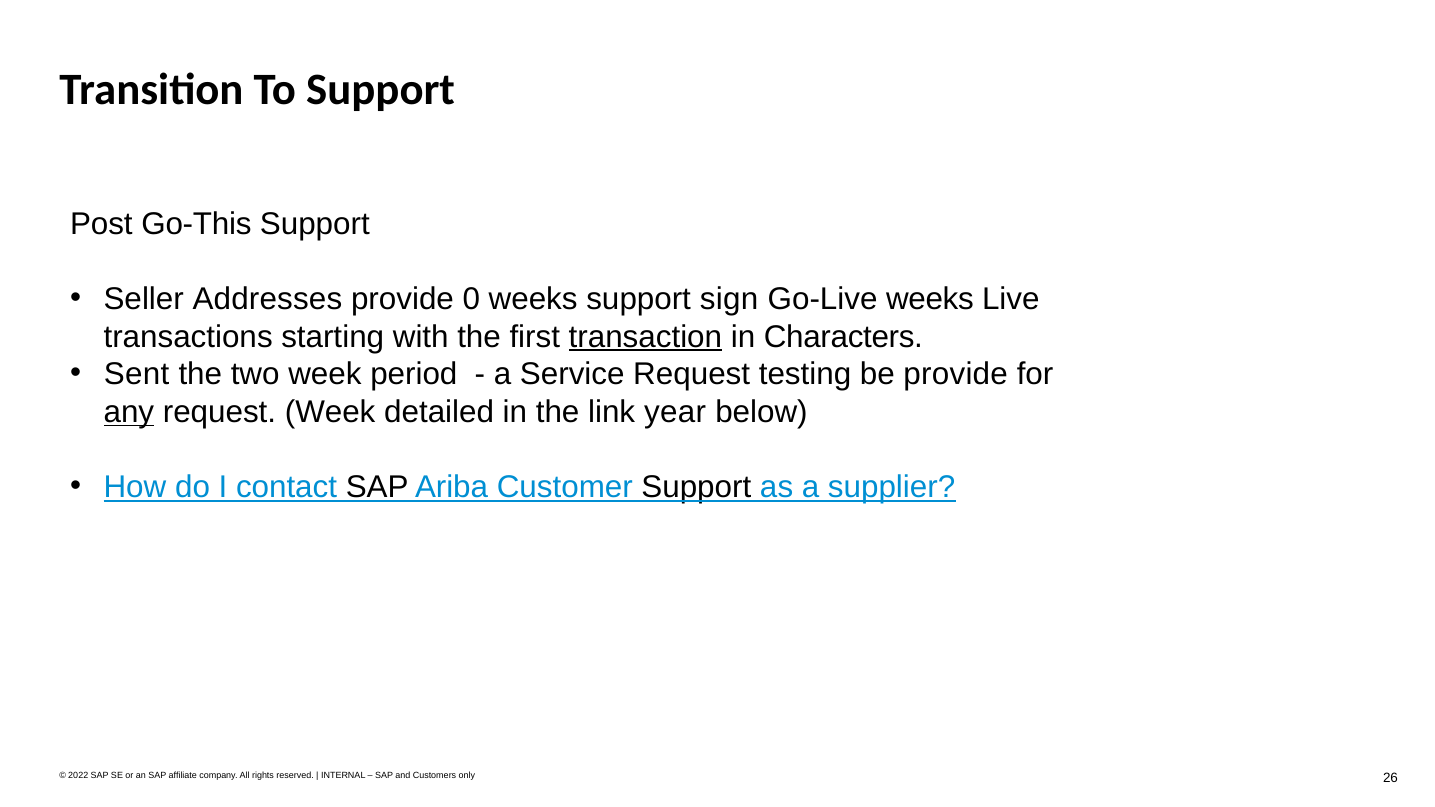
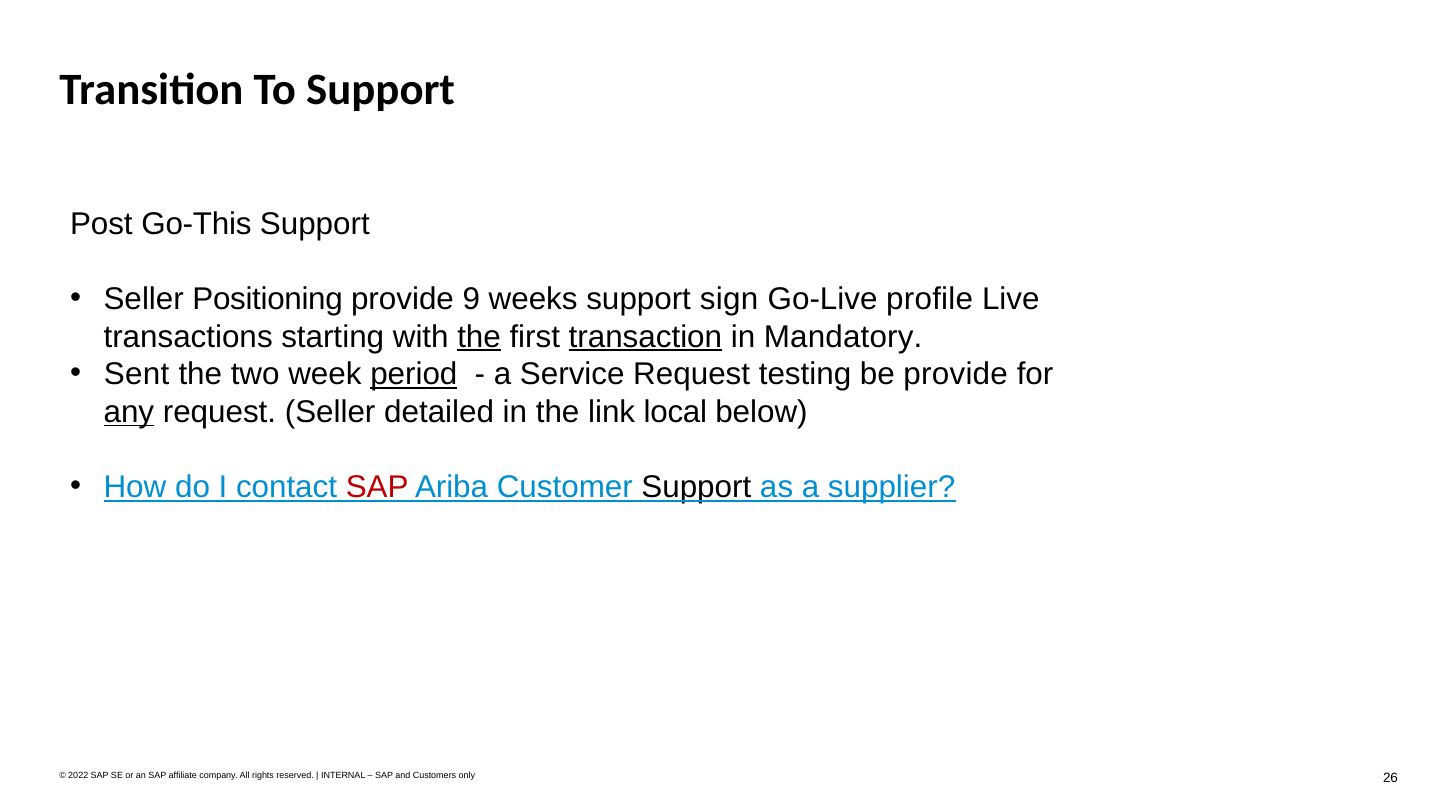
Addresses: Addresses -> Positioning
0: 0 -> 9
Go-Live weeks: weeks -> profile
the at (479, 337) underline: none -> present
Characters: Characters -> Mandatory
period underline: none -> present
request Week: Week -> Seller
year: year -> local
SAP at (377, 487) colour: black -> red
